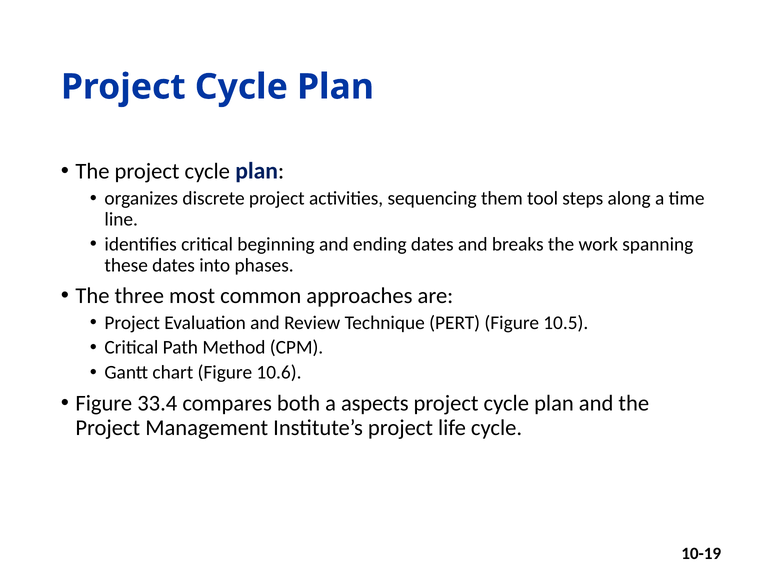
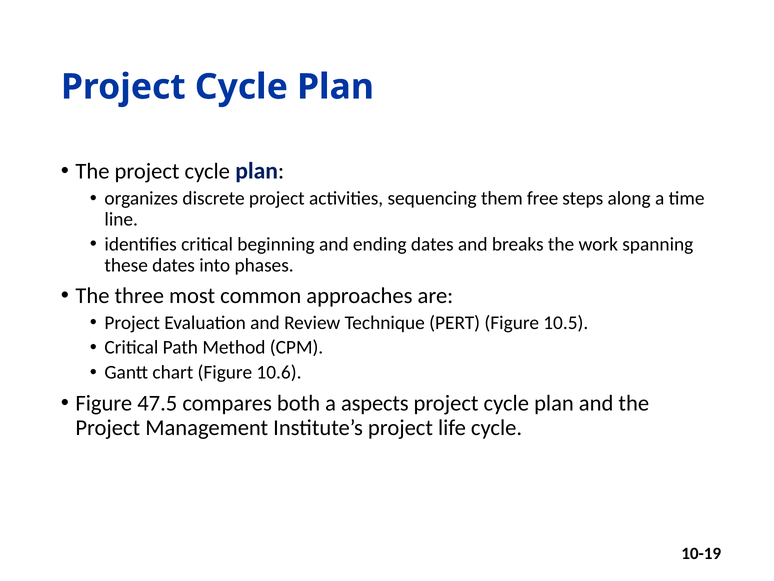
tool: tool -> free
33.4: 33.4 -> 47.5
